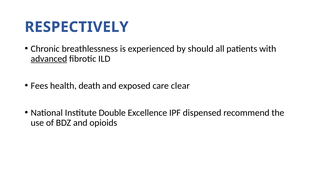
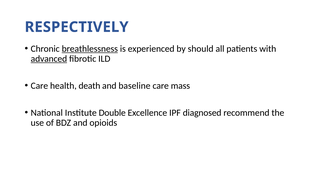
breathlessness underline: none -> present
Fees at (39, 86): Fees -> Care
exposed: exposed -> baseline
clear: clear -> mass
dispensed: dispensed -> diagnosed
